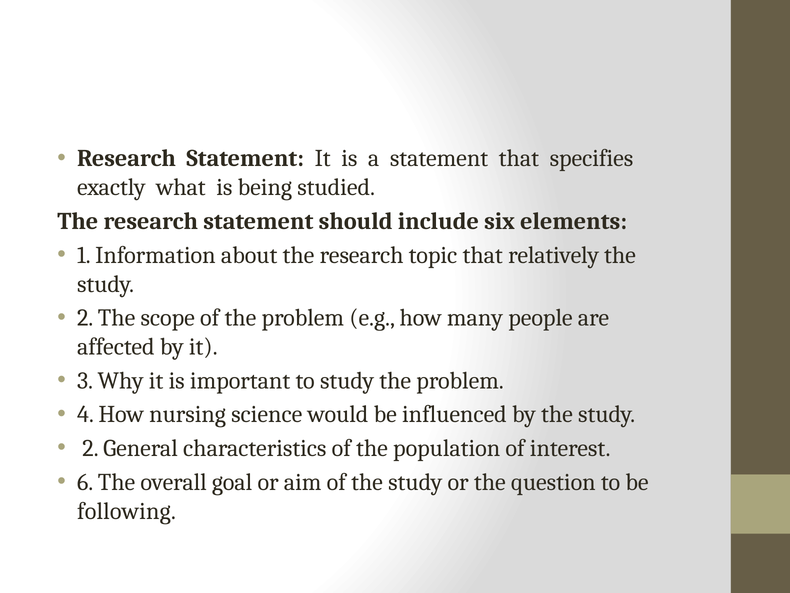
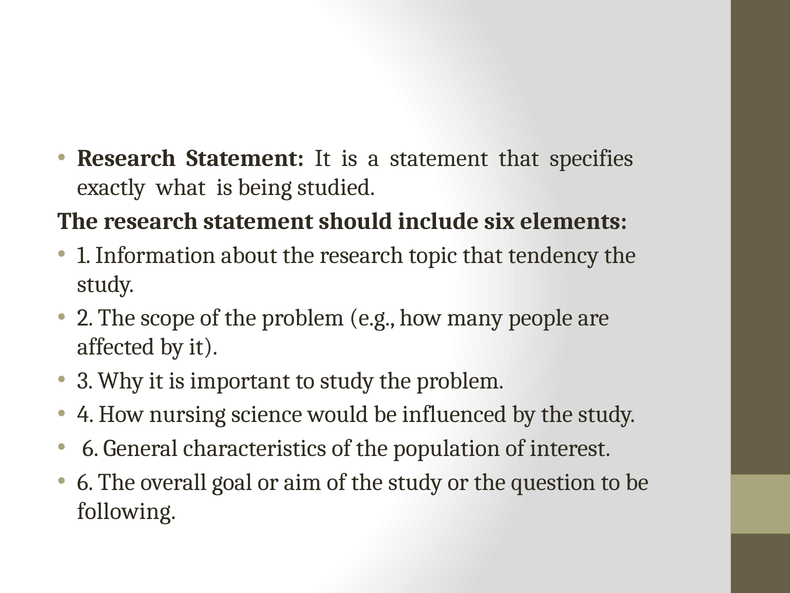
relatively: relatively -> tendency
2 at (90, 448): 2 -> 6
